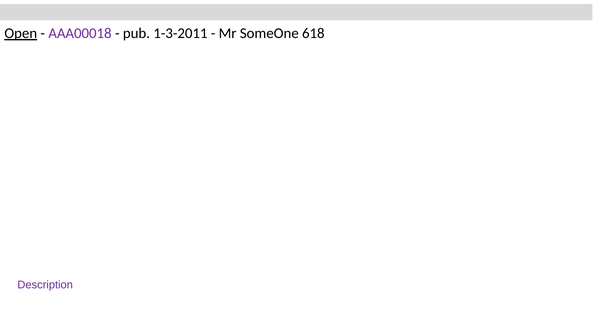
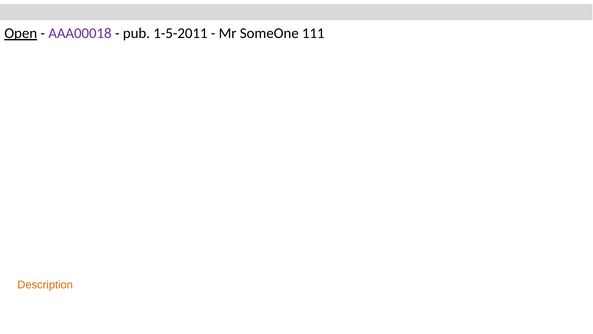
1-3-2011: 1-3-2011 -> 1-5-2011
618: 618 -> 111
Description colour: purple -> orange
